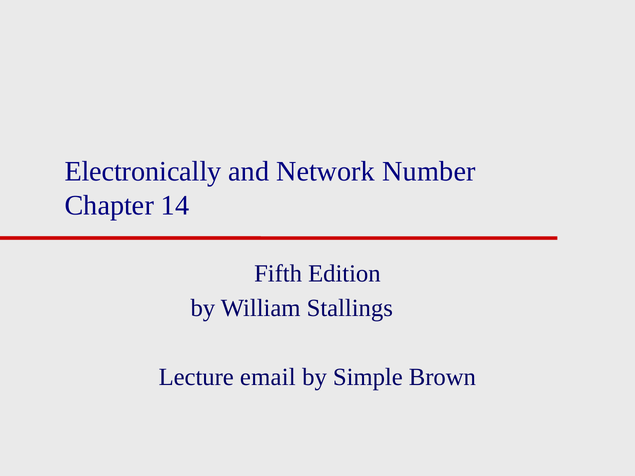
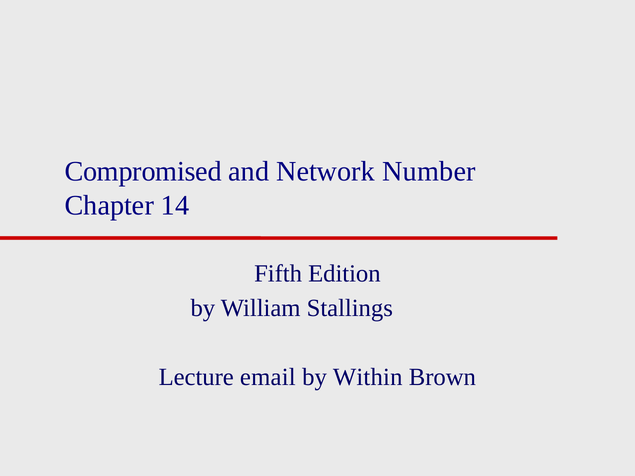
Electronically: Electronically -> Compromised
Simple: Simple -> Within
